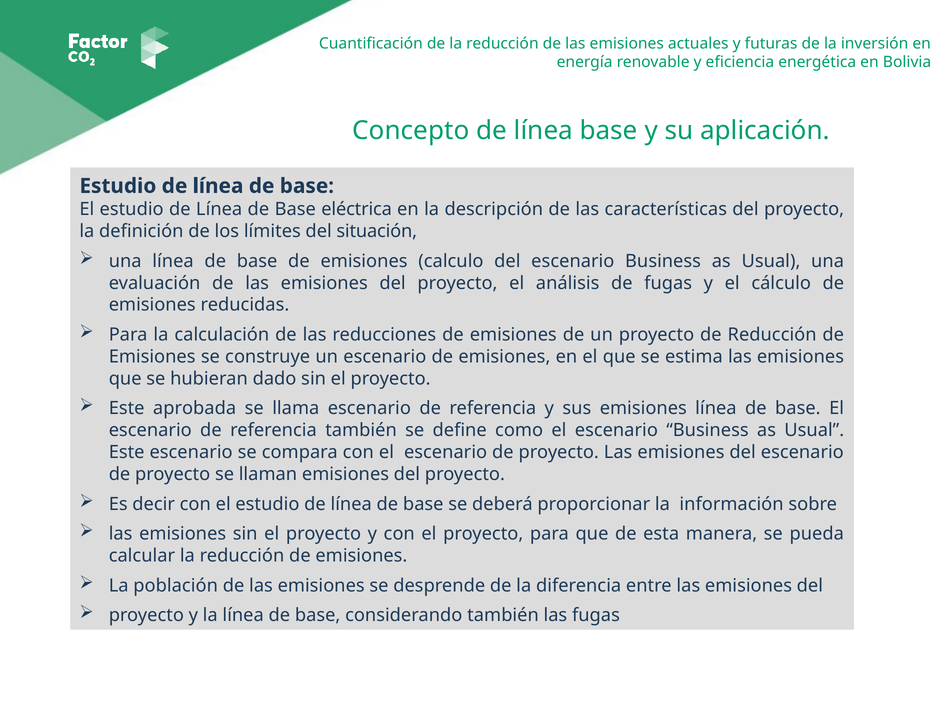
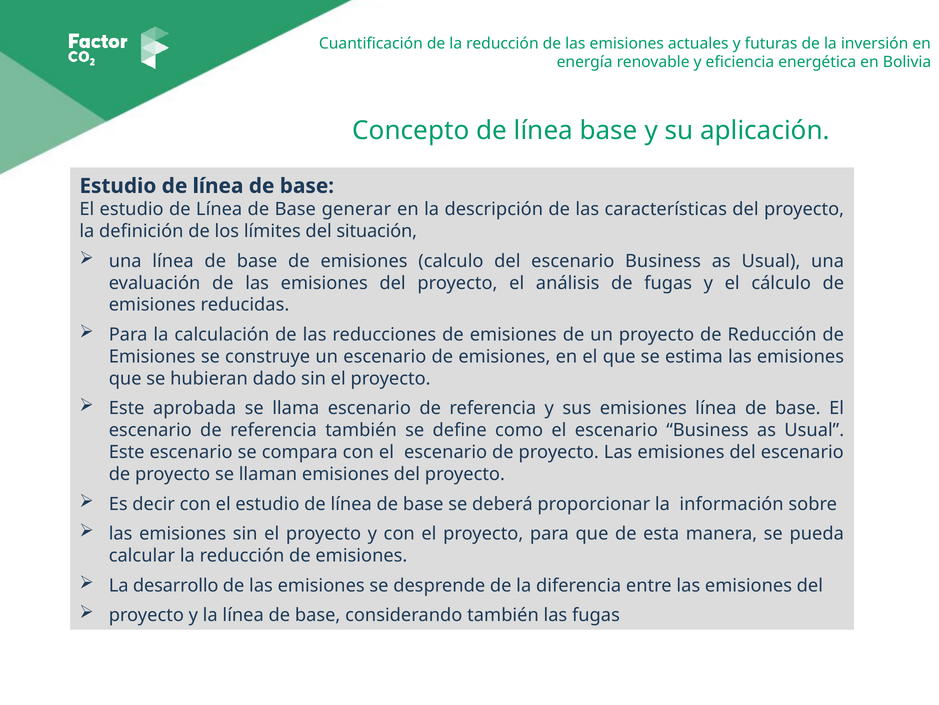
eléctrica: eléctrica -> generar
población: población -> desarrollo
